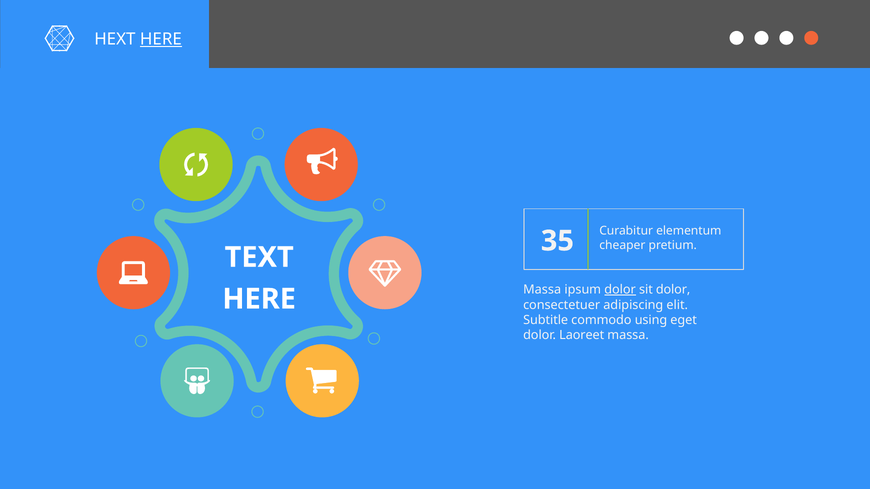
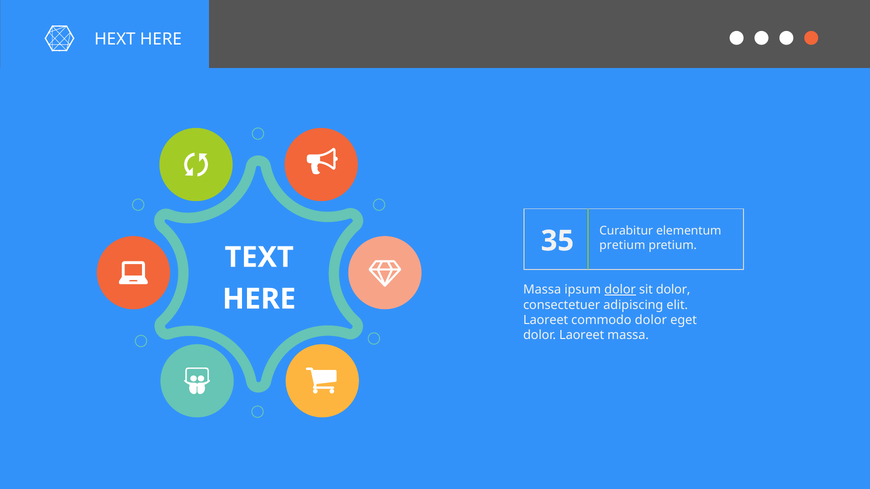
HERE at (161, 39) underline: present -> none
cheaper at (622, 246): cheaper -> pretium
Subtitle at (546, 320): Subtitle -> Laoreet
commodo using: using -> dolor
